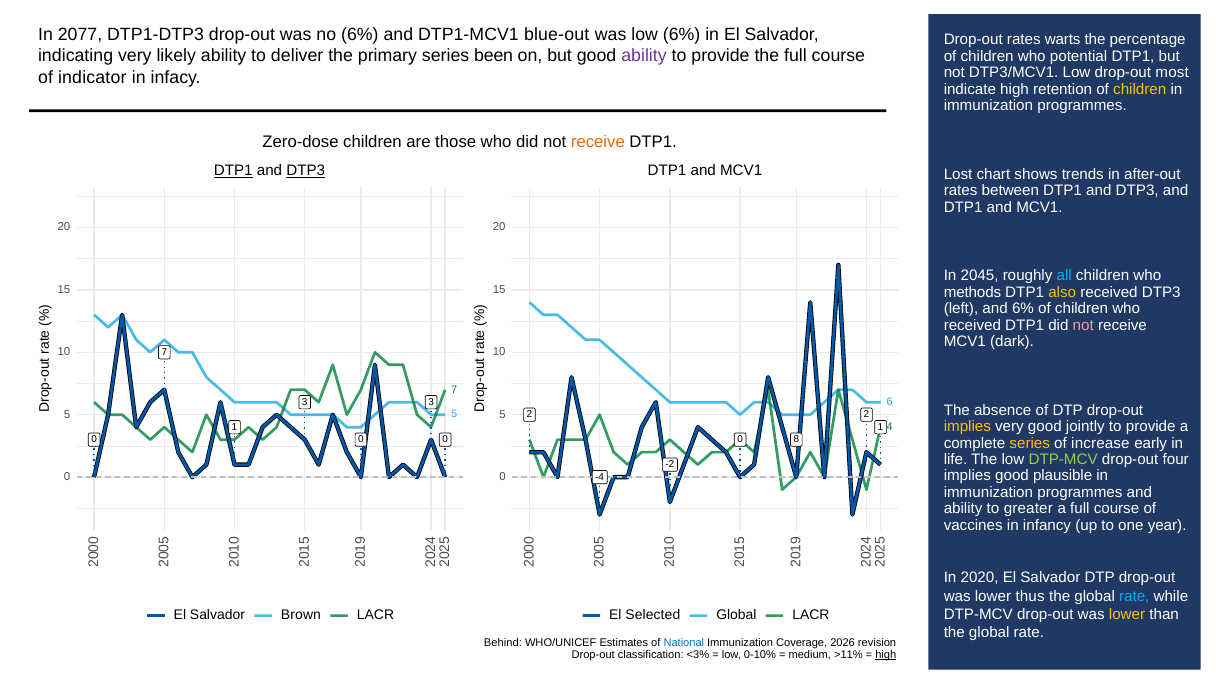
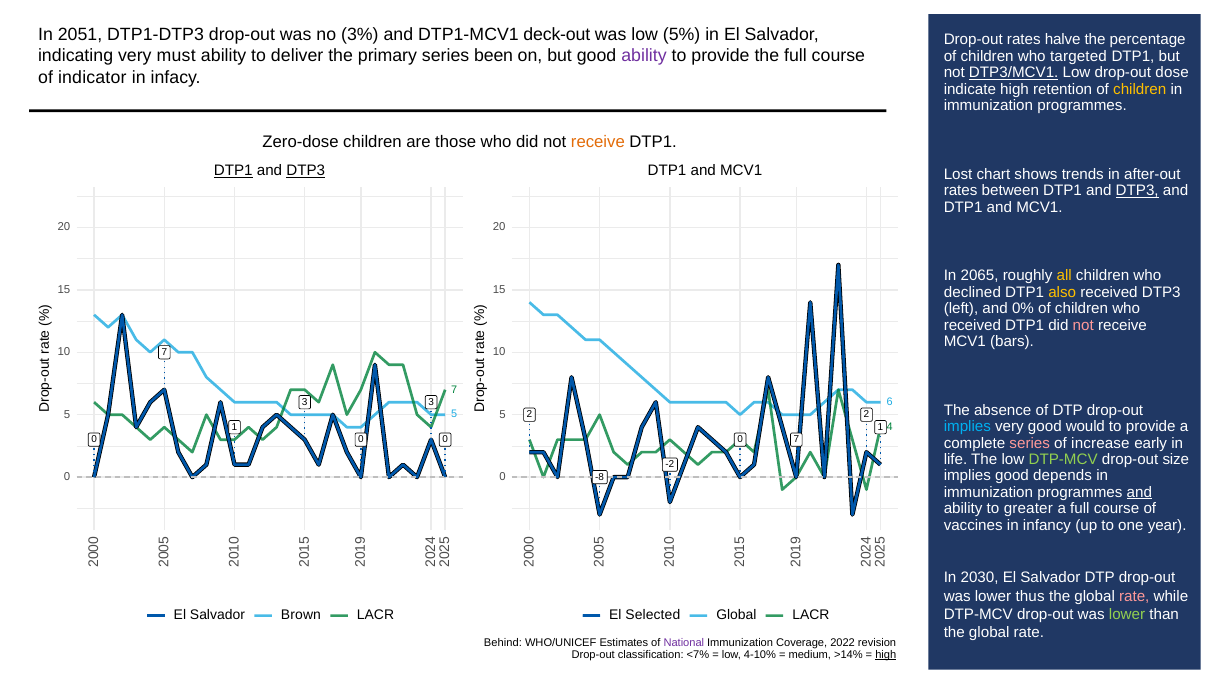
2077: 2077 -> 2051
no 6%: 6% -> 3%
blue-out: blue-out -> deck-out
low 6%: 6% -> 5%
warts: warts -> halve
likely: likely -> must
potential: potential -> targeted
DTP3/MCV1 underline: none -> present
most: most -> dose
DTP3 at (1137, 191) underline: none -> present
2045: 2045 -> 2065
all colour: light blue -> yellow
methods: methods -> declined
and 6%: 6% -> 0%
dark: dark -> bars
implies at (967, 427) colour: yellow -> light blue
jointly: jointly -> would
8 at (796, 439): 8 -> 7
series at (1030, 443) colour: yellow -> pink
four: four -> size
plausible: plausible -> depends
-4: -4 -> -8
and at (1139, 492) underline: none -> present
2020: 2020 -> 2030
rate at (1134, 596) colour: light blue -> pink
lower at (1127, 614) colour: yellow -> light green
National colour: blue -> purple
2026: 2026 -> 2022
<3%: <3% -> <7%
0-10%: 0-10% -> 4-10%
>11%: >11% -> >14%
